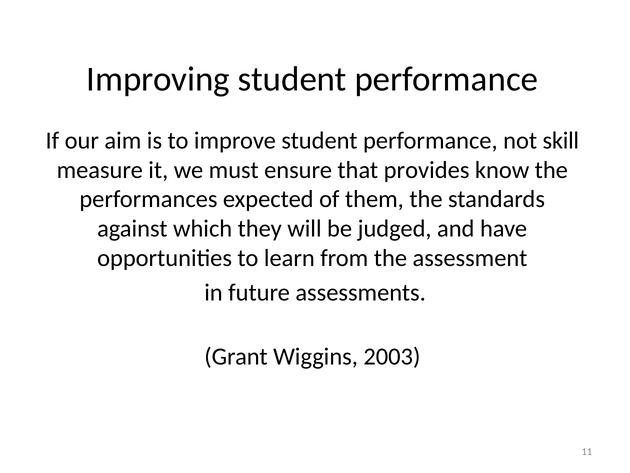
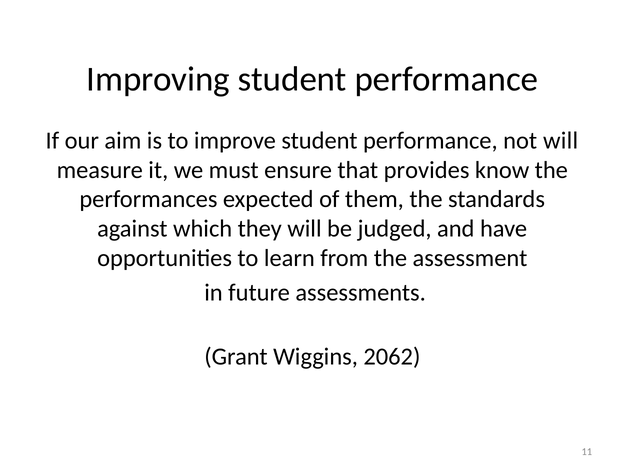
not skill: skill -> will
2003: 2003 -> 2062
